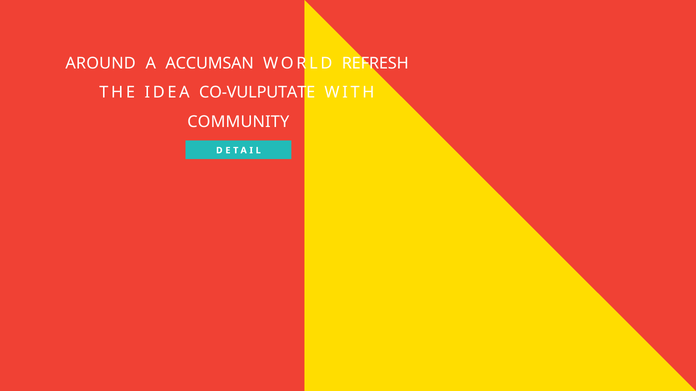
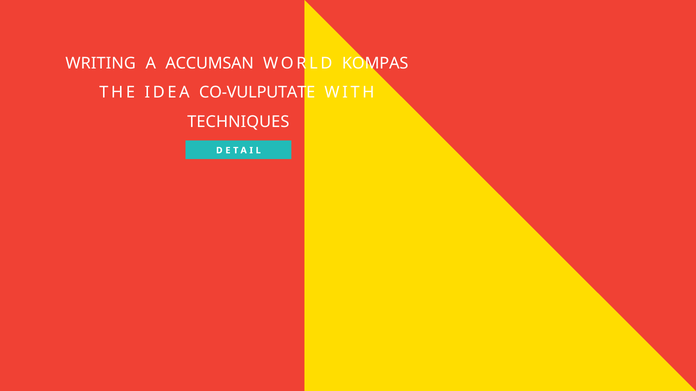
AROUND: AROUND -> WRITING
REFRESH: REFRESH -> KOMPAS
COMMUNITY: COMMUNITY -> TECHNIQUES
